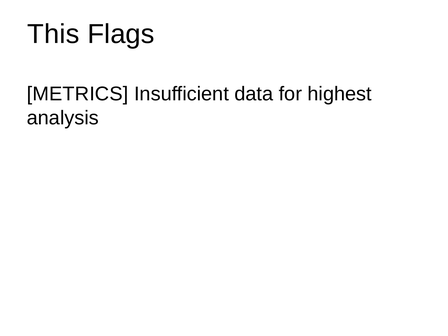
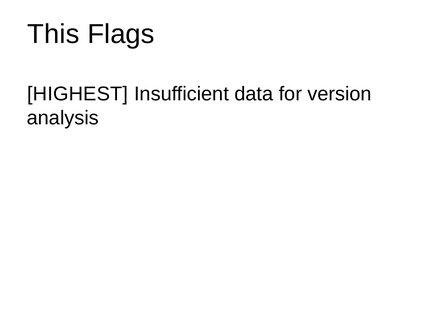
METRICS: METRICS -> HIGHEST
highest: highest -> version
